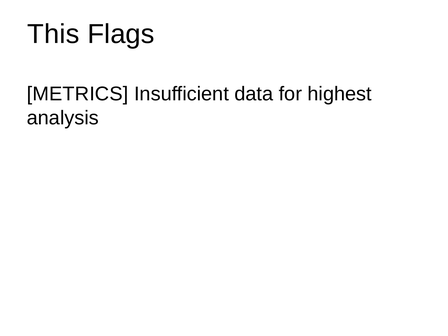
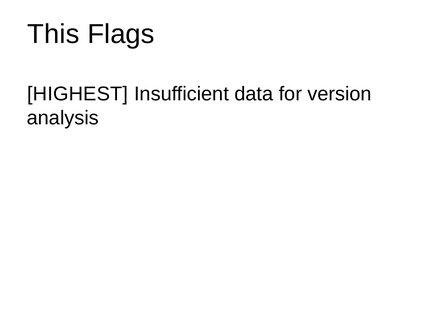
METRICS: METRICS -> HIGHEST
highest: highest -> version
